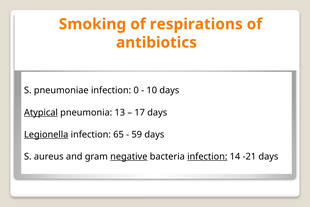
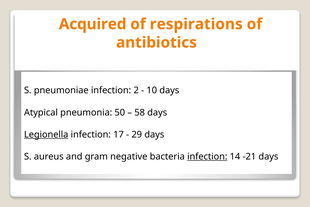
Smoking: Smoking -> Acquired
0: 0 -> 2
Atypical underline: present -> none
13: 13 -> 50
17: 17 -> 58
65: 65 -> 17
59: 59 -> 29
negative underline: present -> none
